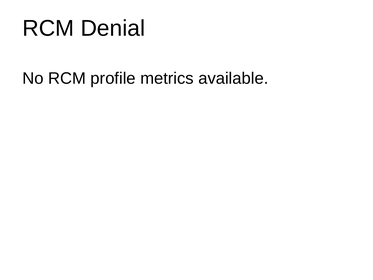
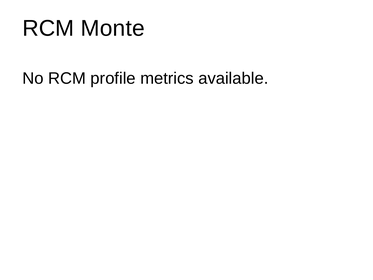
Denial: Denial -> Monte
